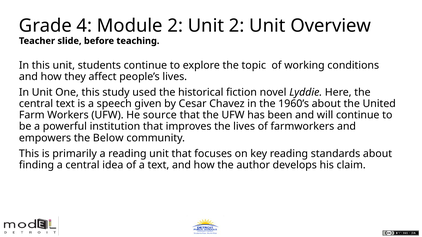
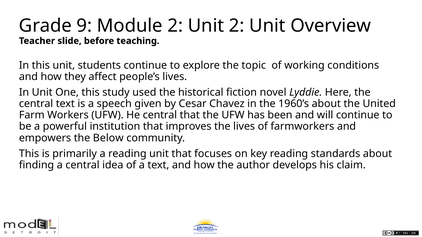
4: 4 -> 9
He source: source -> central
